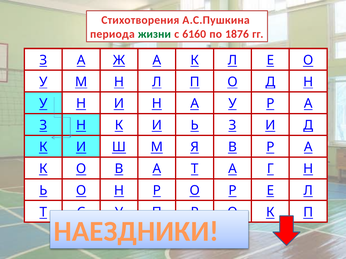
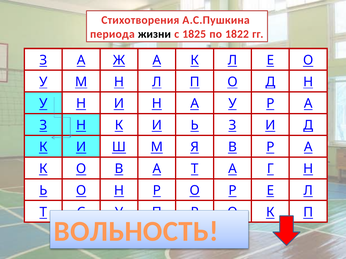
жизни colour: green -> black
6160: 6160 -> 1825
1876: 1876 -> 1822
НАЕЗДНИКИ: НАЕЗДНИКИ -> ВОЛЬНОСТЬ
